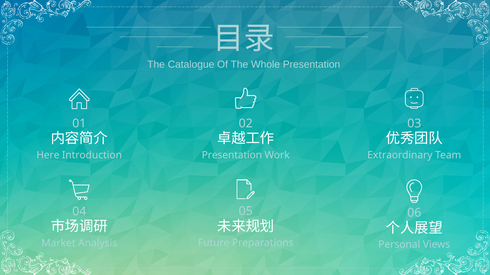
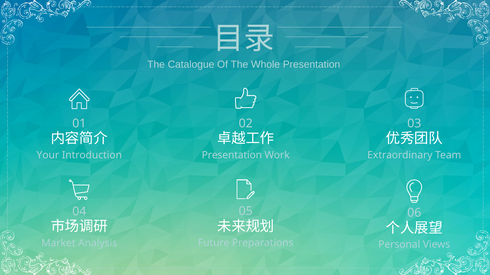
Here: Here -> Your
